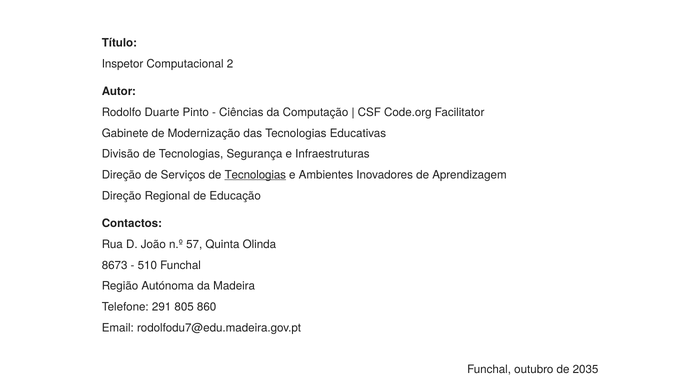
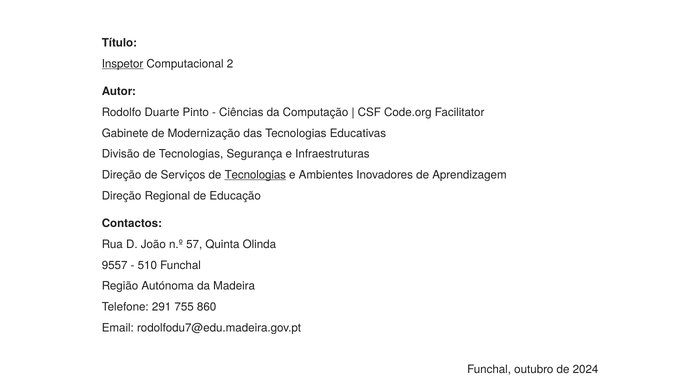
Inspetor underline: none -> present
8673: 8673 -> 9557
805: 805 -> 755
2035: 2035 -> 2024
